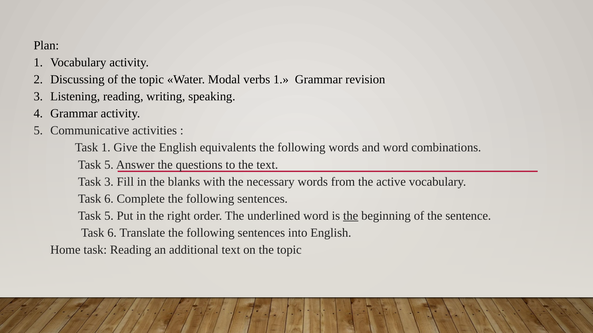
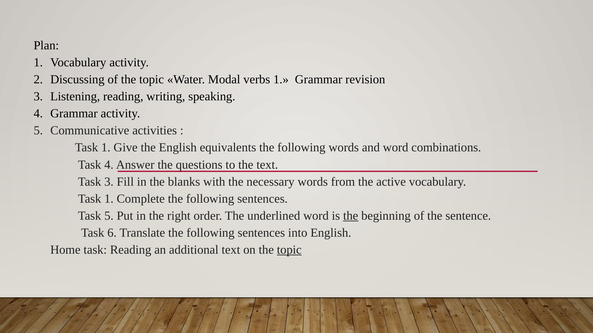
5 at (109, 165): 5 -> 4
6 at (109, 199): 6 -> 1
topic at (289, 250) underline: none -> present
